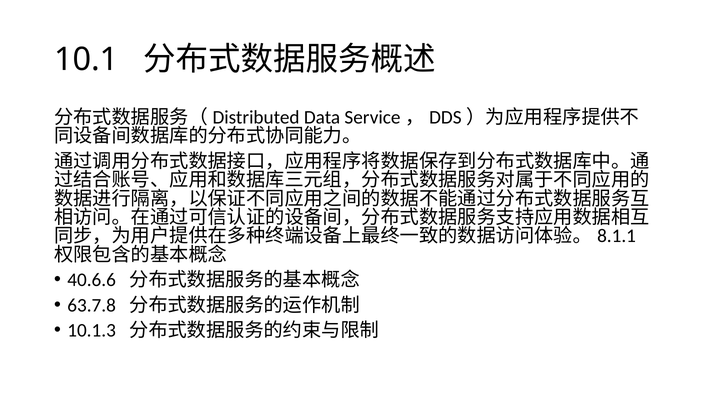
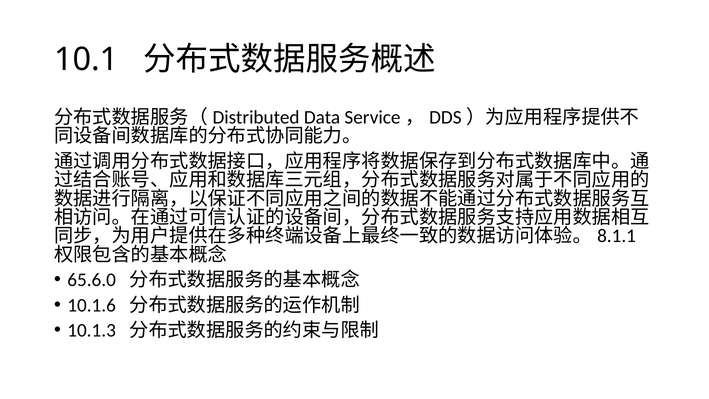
40.6.6: 40.6.6 -> 65.6.0
63.7.8: 63.7.8 -> 10.1.6
